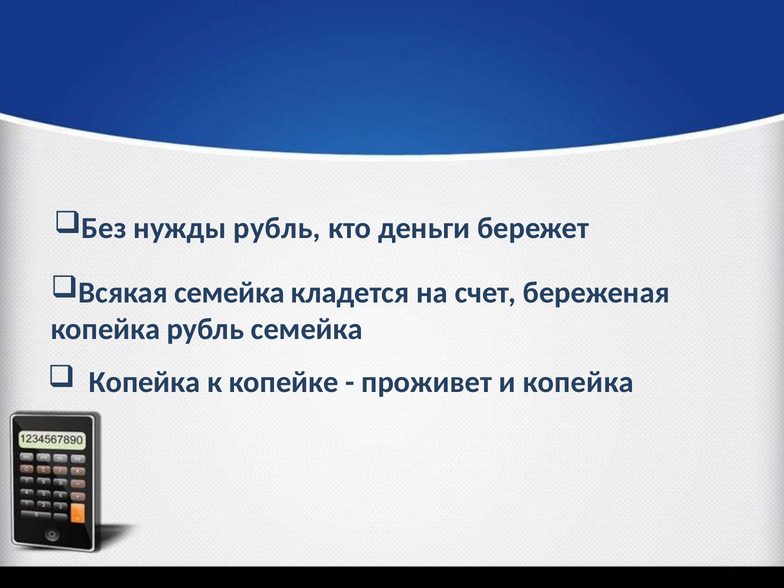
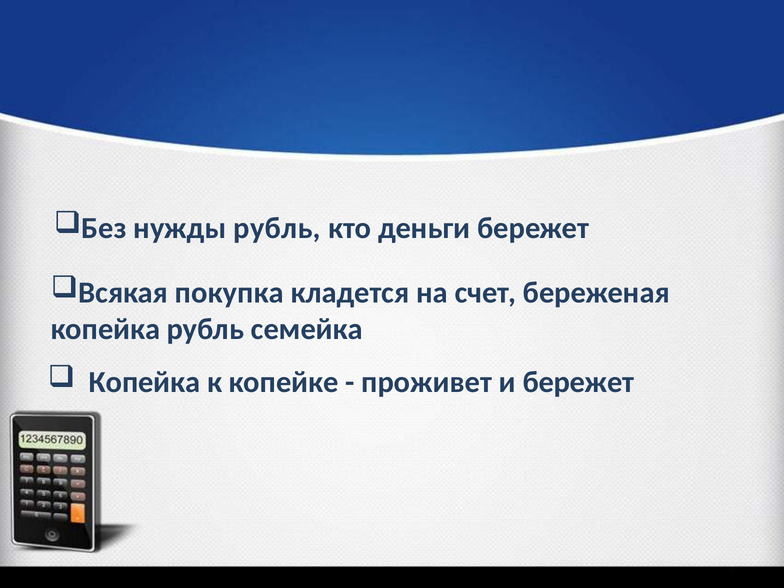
Всякая семейка: семейка -> покупка
и копейка: копейка -> бережет
